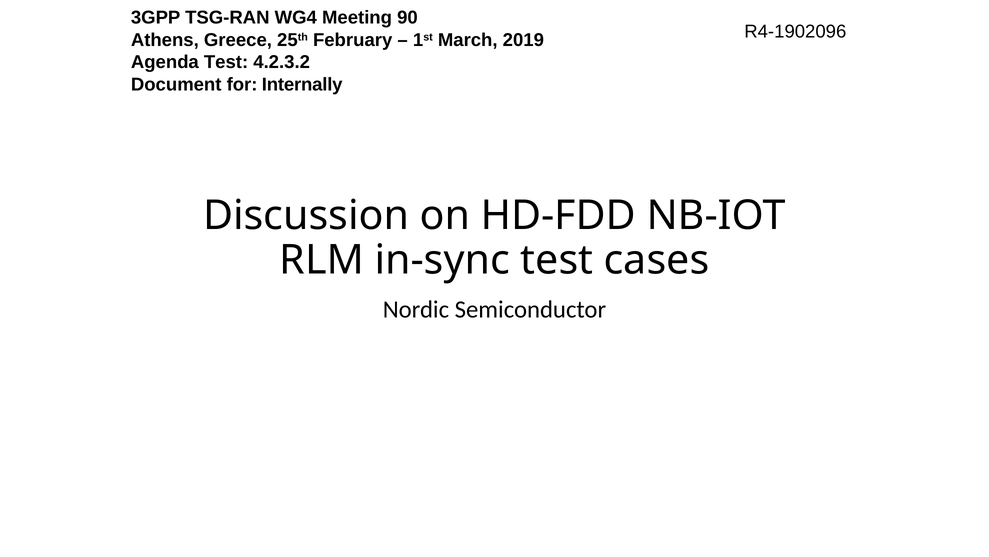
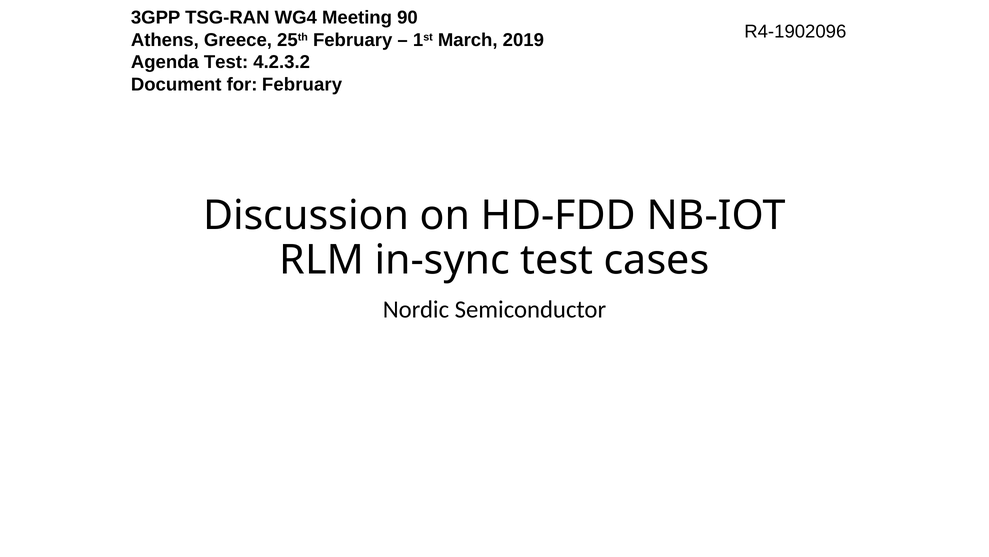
for Internally: Internally -> February
